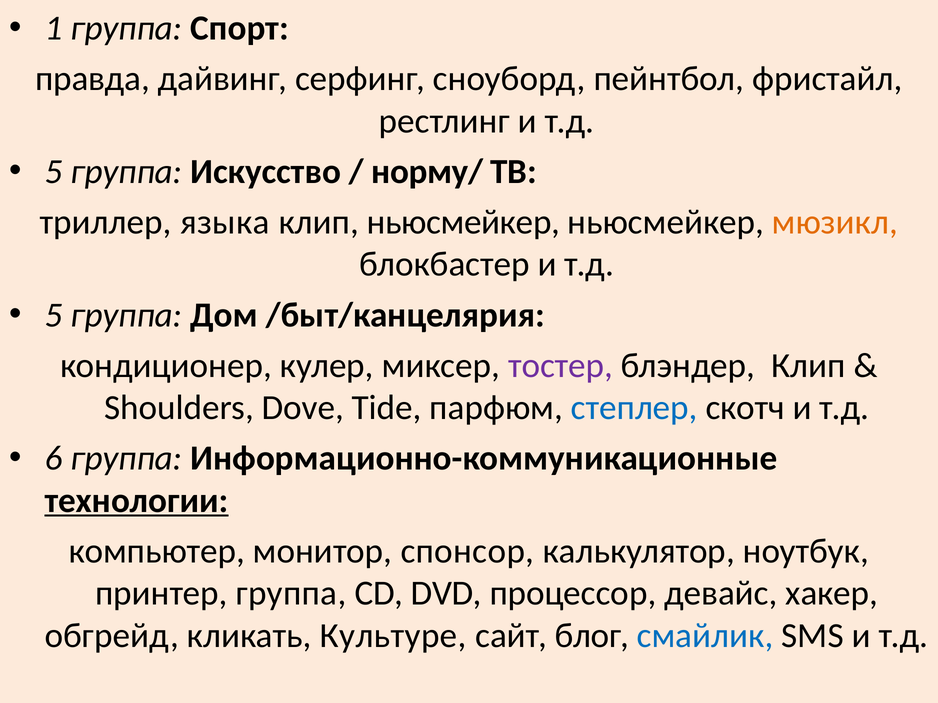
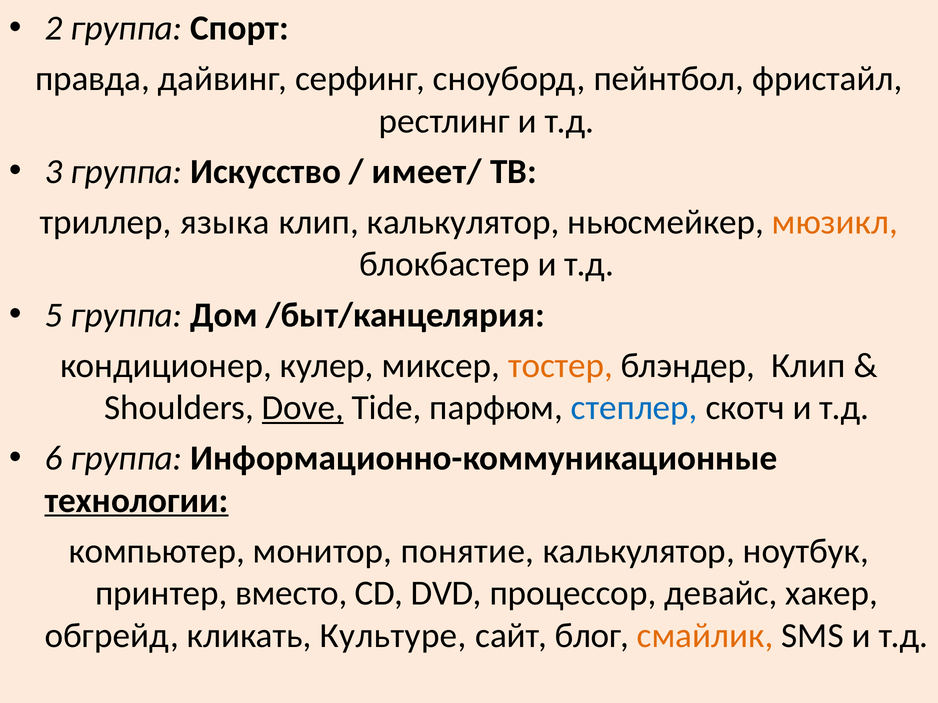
1: 1 -> 2
5 at (53, 172): 5 -> 3
норму/: норму/ -> имеет/
клип ньюсмейкер: ньюсмейкер -> калькулятор
тостер colour: purple -> orange
Dove underline: none -> present
спонсор: спонсор -> понятие
принтер группа: группа -> вместо
смайлик colour: blue -> orange
